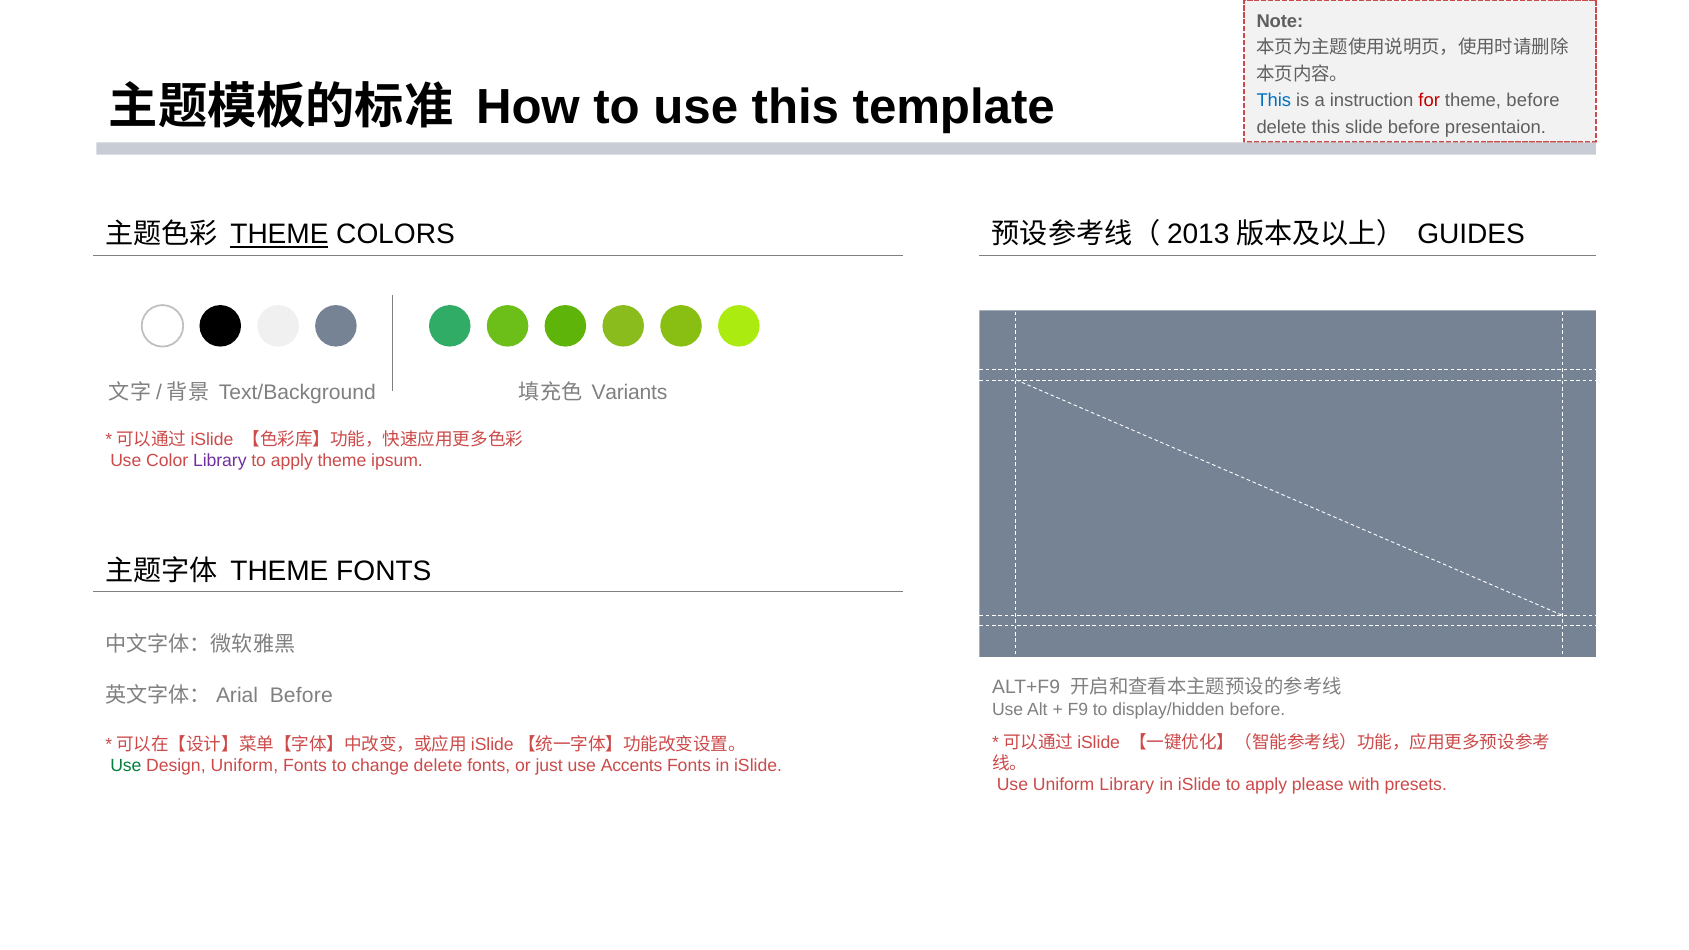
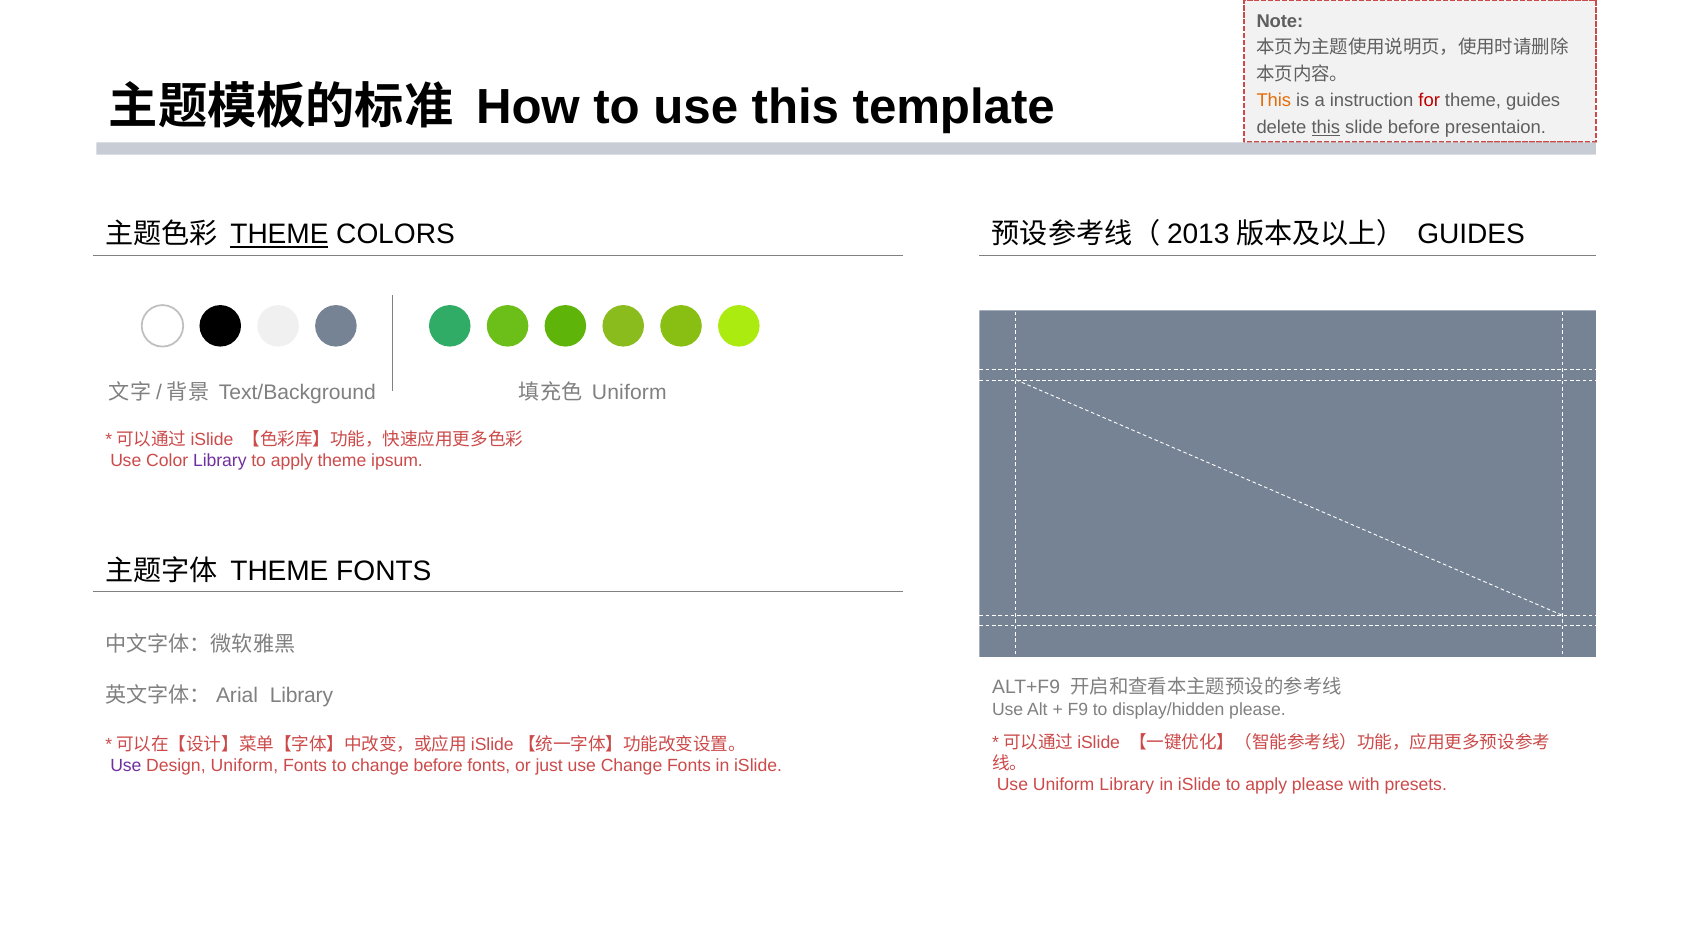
This at (1274, 101) colour: blue -> orange
theme before: before -> guides
this at (1326, 127) underline: none -> present
Variants at (629, 393): Variants -> Uniform
Before at (301, 695): Before -> Library
display/hidden before: before -> please
Use at (126, 766) colour: green -> purple
change delete: delete -> before
use Accents: Accents -> Change
